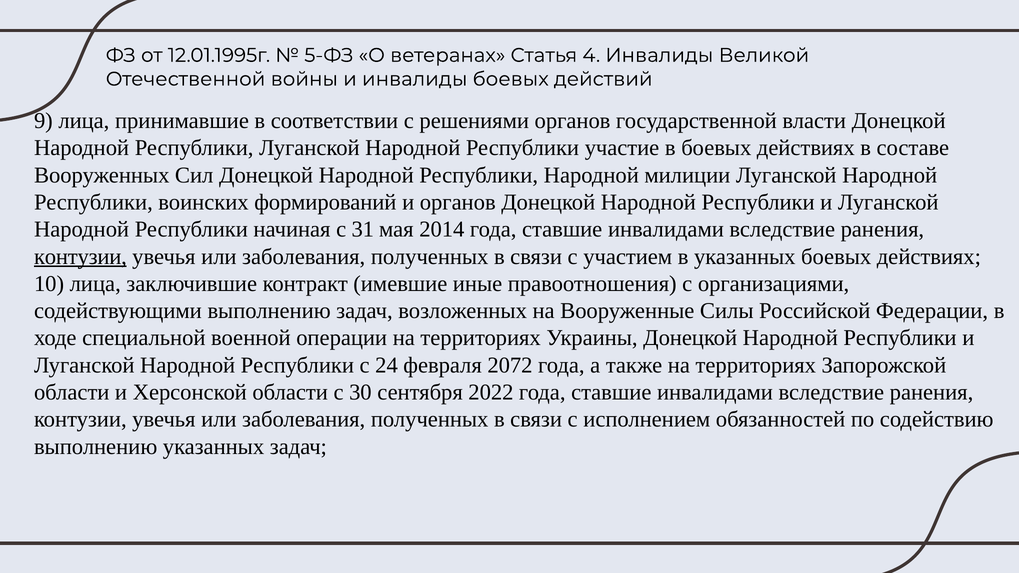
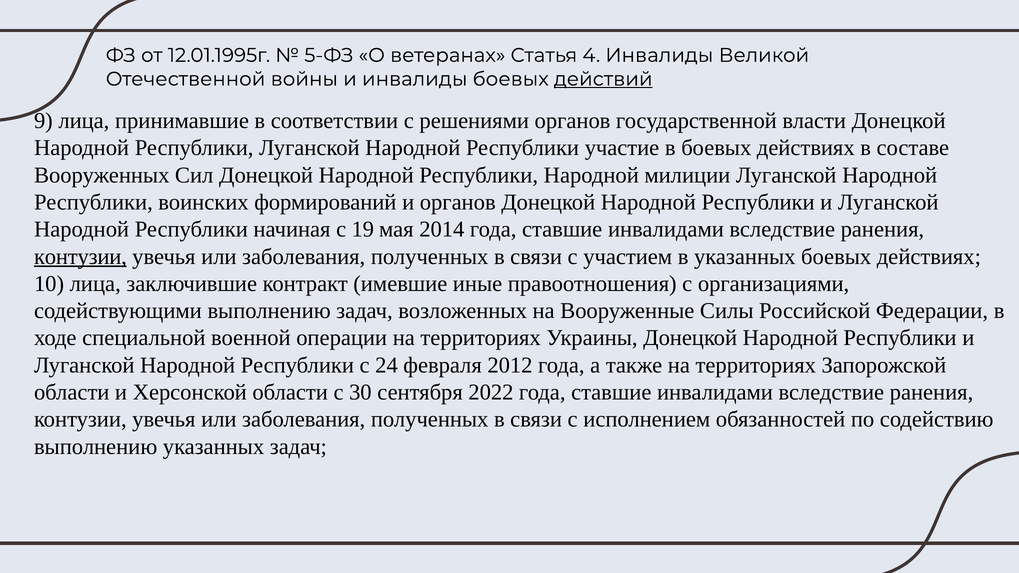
действий underline: none -> present
31: 31 -> 19
2072: 2072 -> 2012
